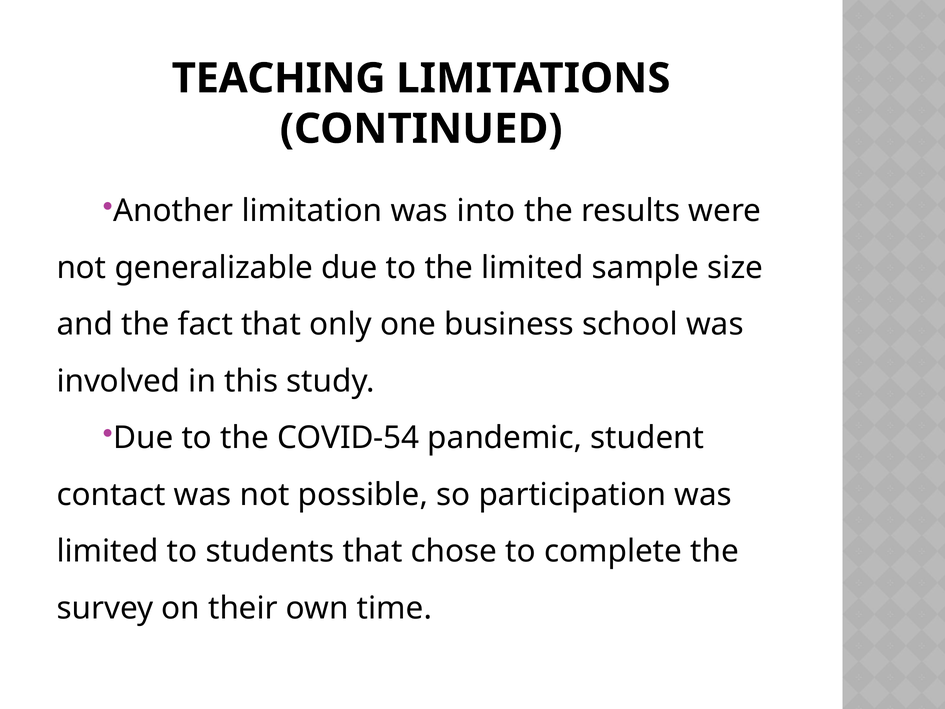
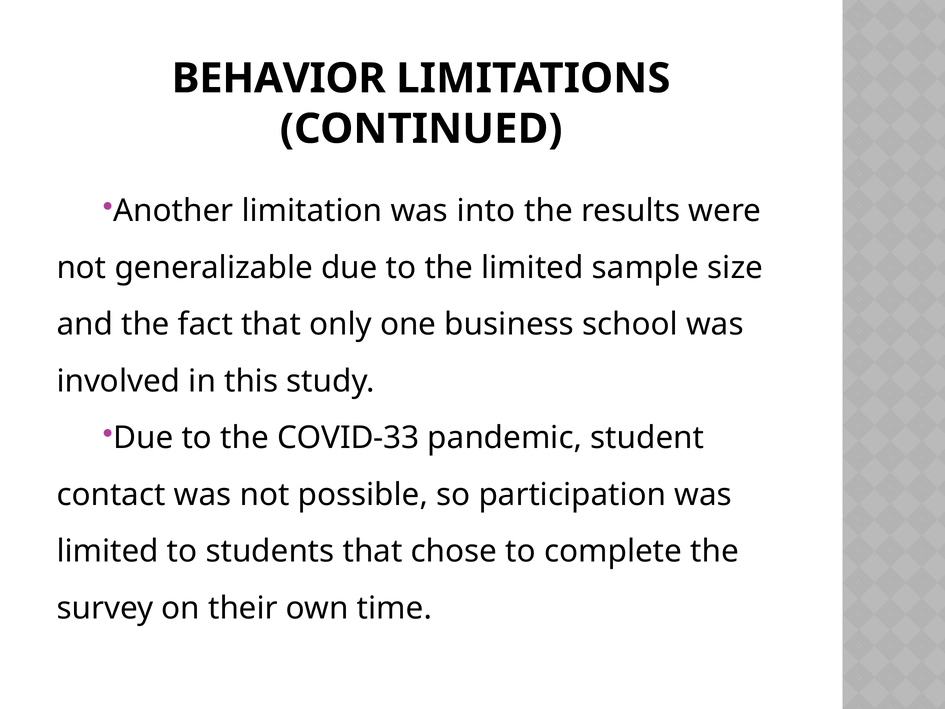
TEACHING: TEACHING -> BEHAVIOR
COVID-54: COVID-54 -> COVID-33
